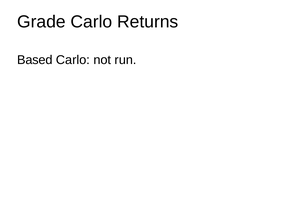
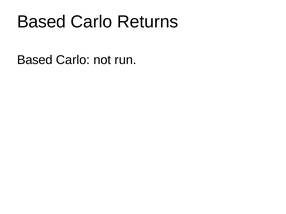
Grade at (41, 22): Grade -> Based
